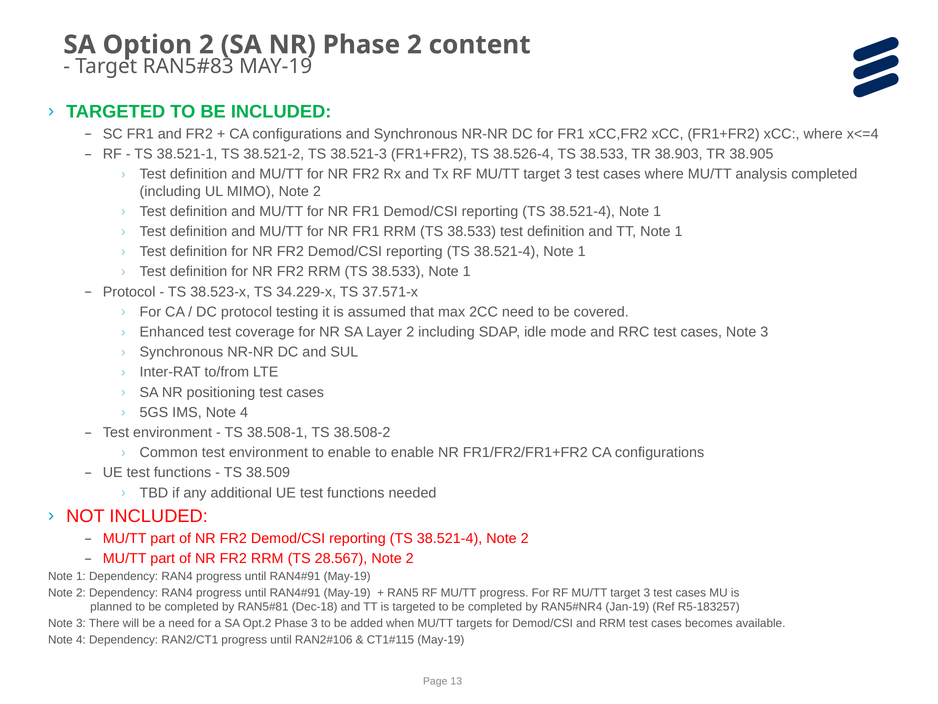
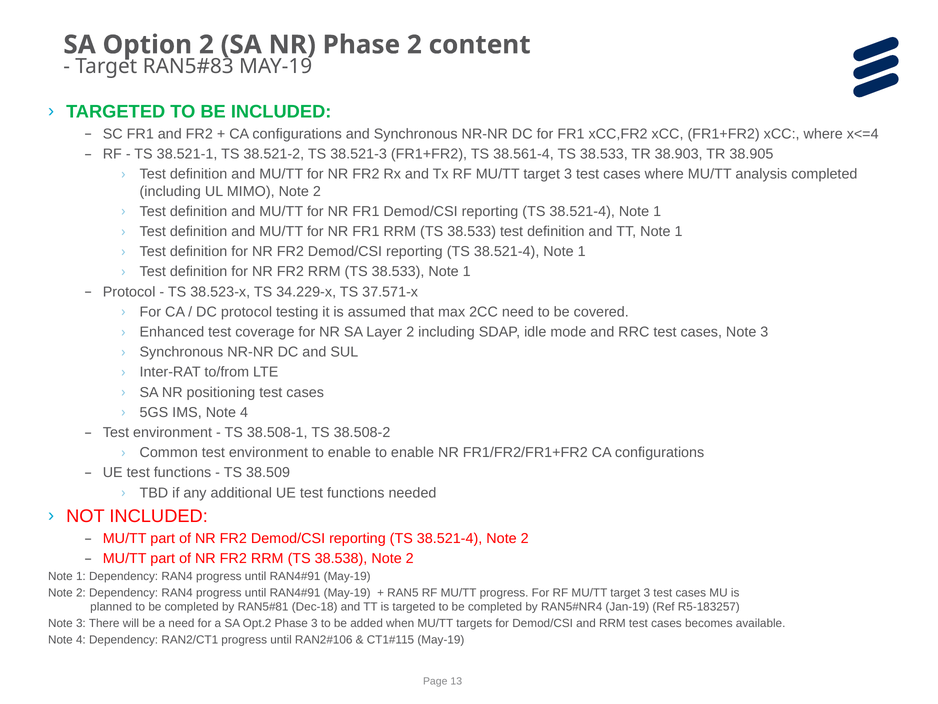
38.526-4: 38.526-4 -> 38.561-4
28.567: 28.567 -> 38.538
